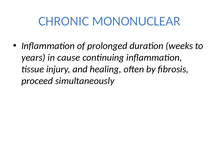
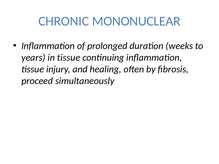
in cause: cause -> tissue
